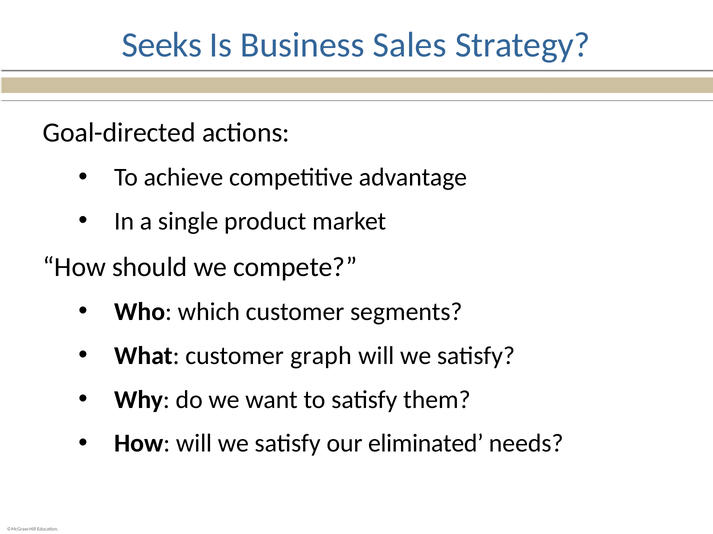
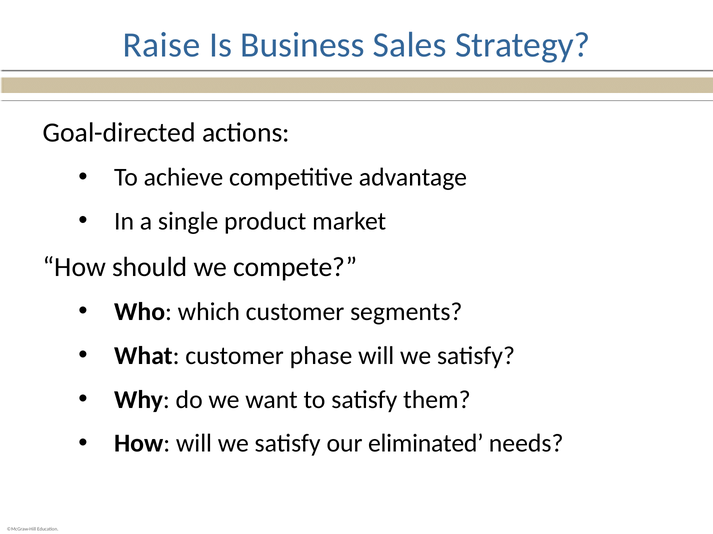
Seeks: Seeks -> Raise
graph: graph -> phase
